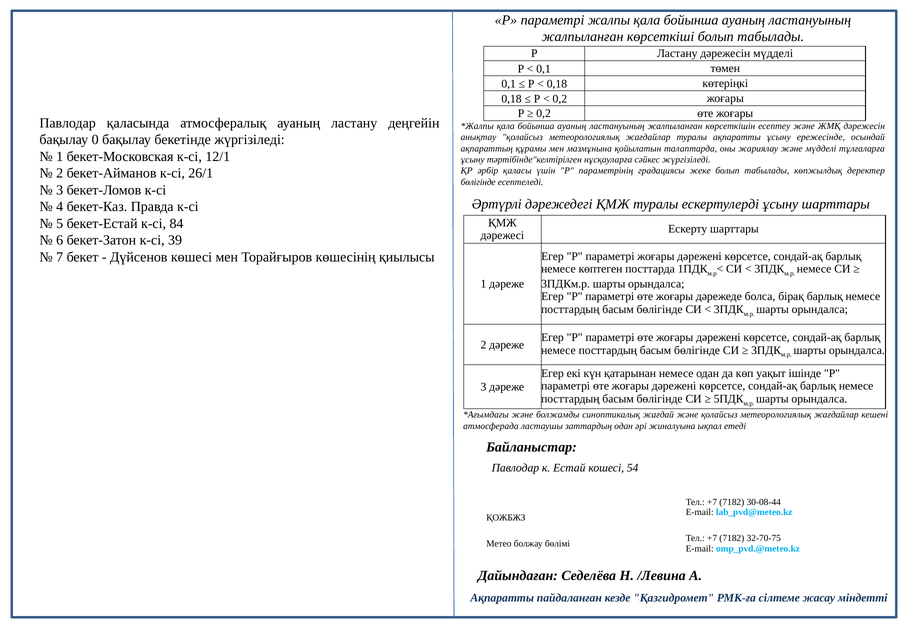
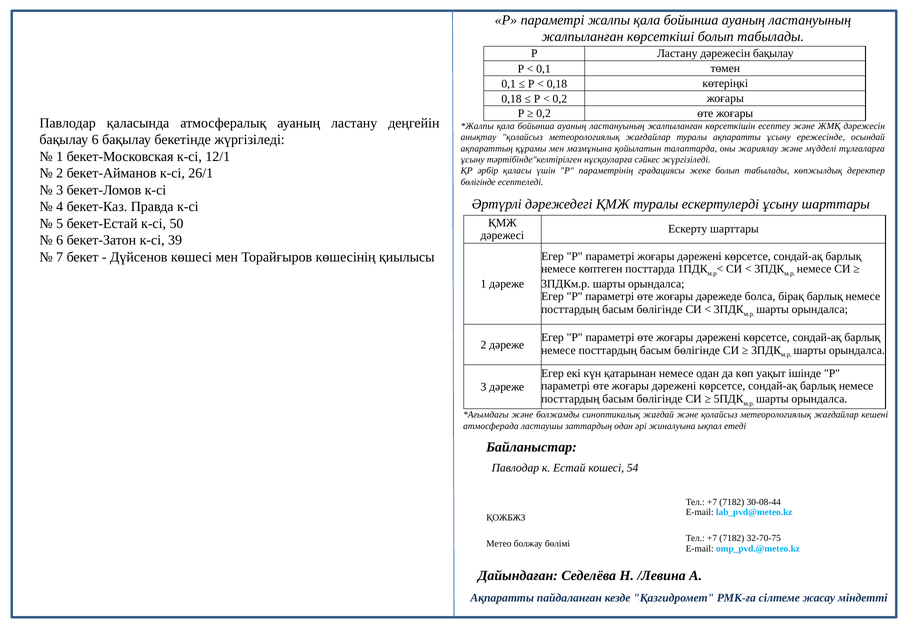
дәрежесін мүдделі: мүдделі -> бақылау
бақылау 0: 0 -> 6
84: 84 -> 50
